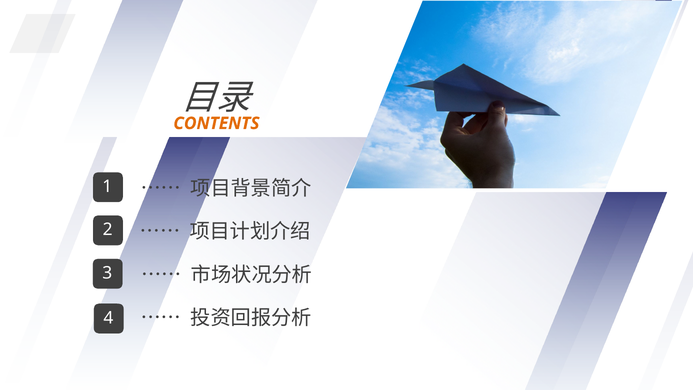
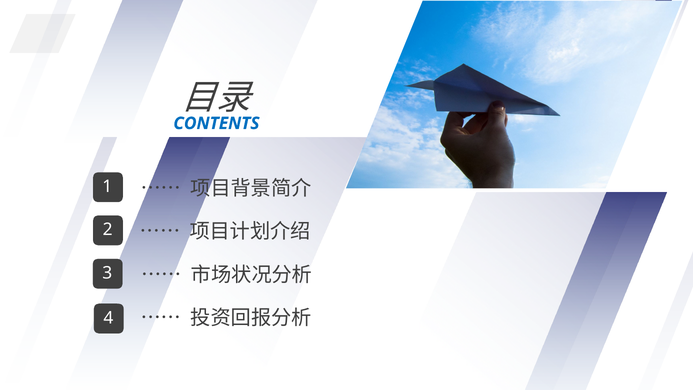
CONTENTS colour: orange -> blue
